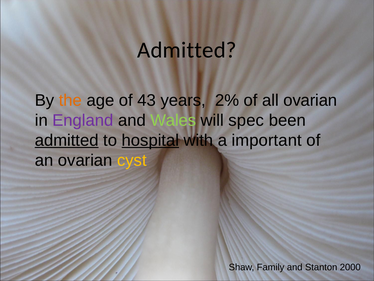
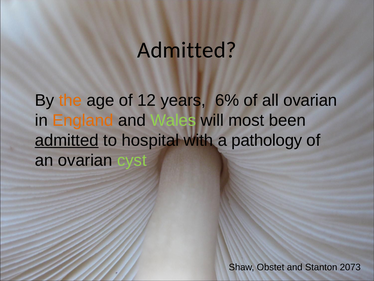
43: 43 -> 12
2%: 2% -> 6%
England colour: purple -> orange
spec: spec -> most
hospital underline: present -> none
important: important -> pathology
cyst colour: yellow -> light green
Family: Family -> Obstet
2000: 2000 -> 2073
